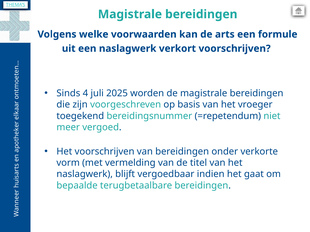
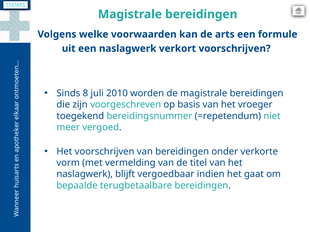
4: 4 -> 8
2025: 2025 -> 2010
